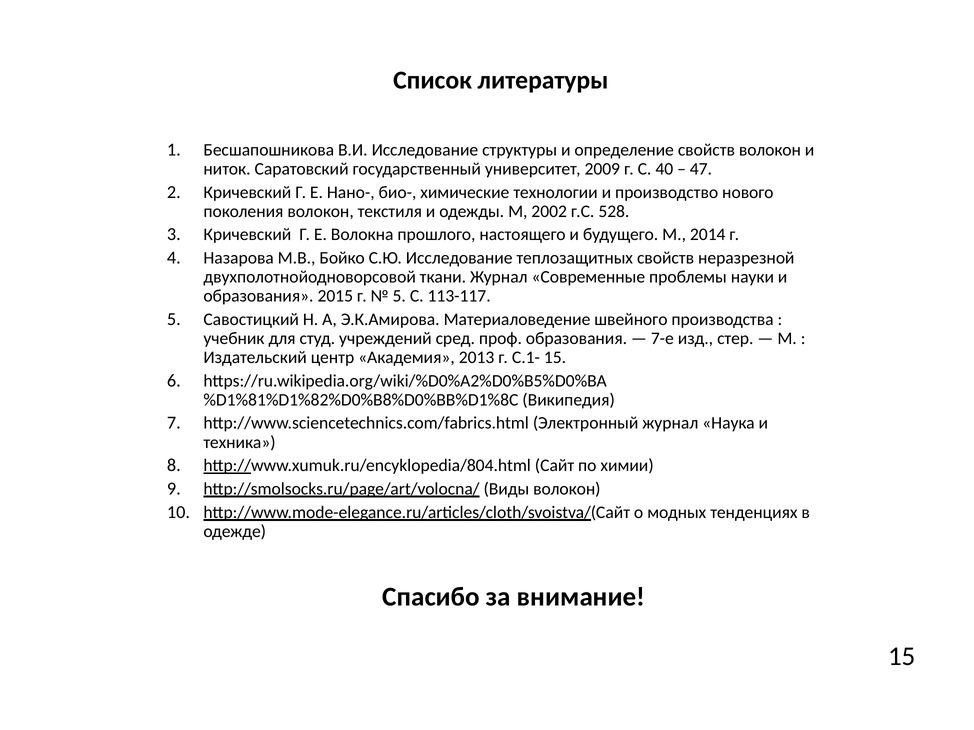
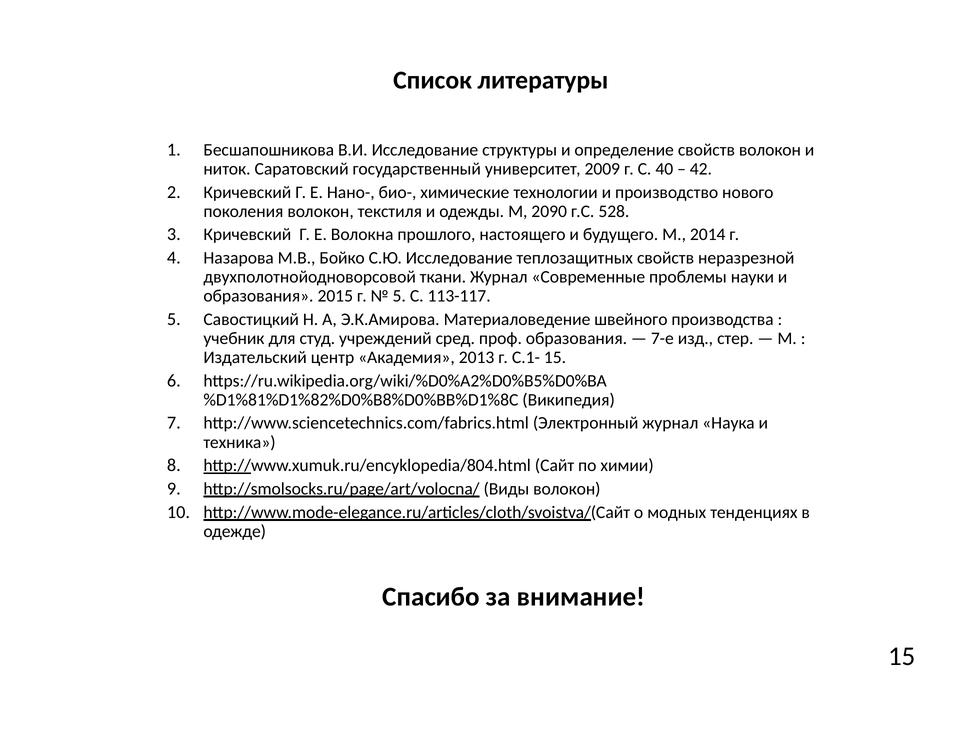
47: 47 -> 42
2002: 2002 -> 2090
